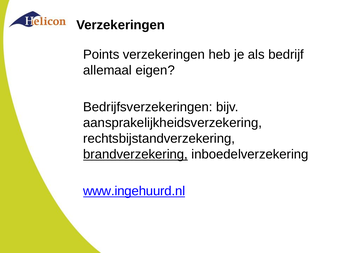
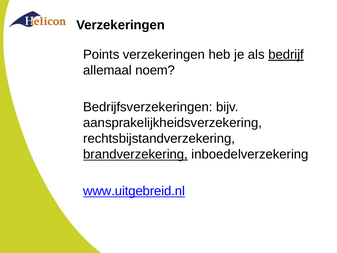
bedrijf underline: none -> present
eigen: eigen -> noem
www.ingehuurd.nl: www.ingehuurd.nl -> www.uitgebreid.nl
